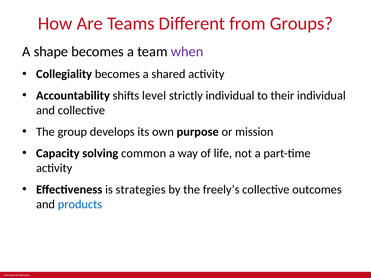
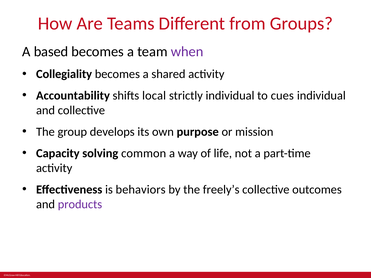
shape: shape -> based
level: level -> local
their: their -> cues
strategies: strategies -> behaviors
products colour: blue -> purple
